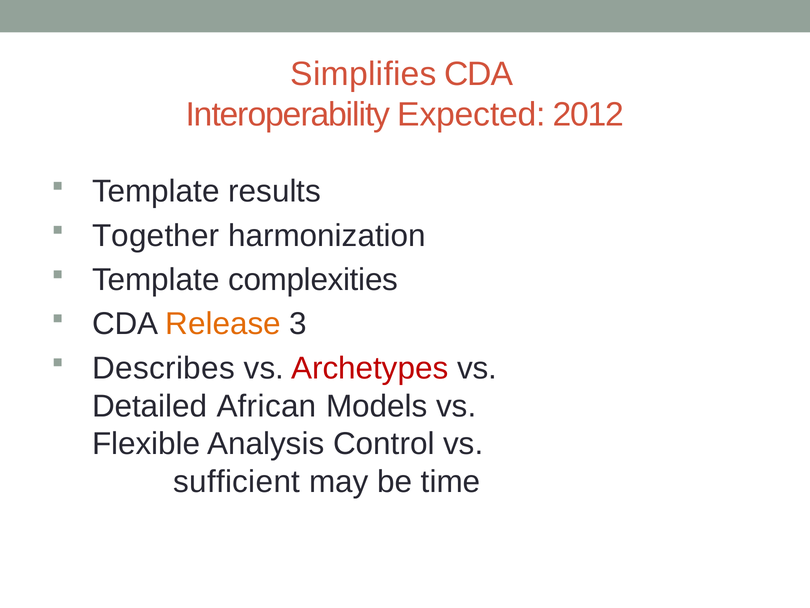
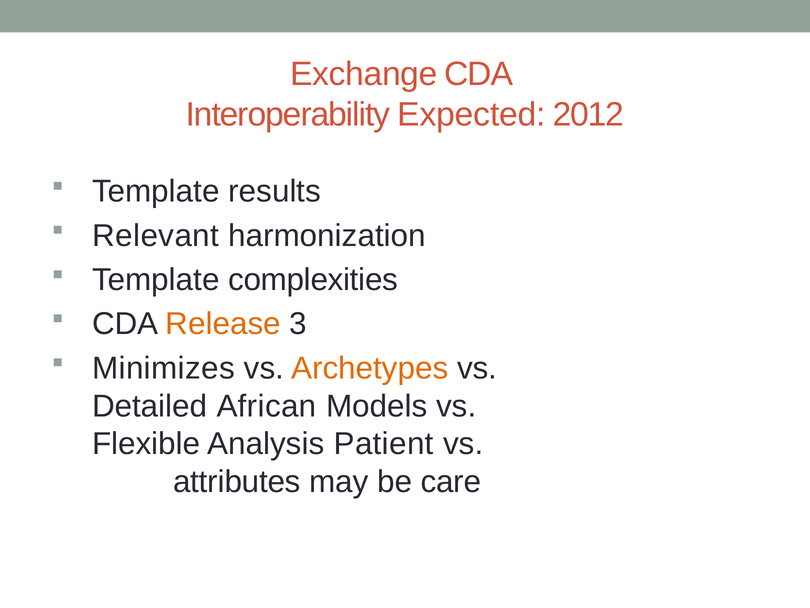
Simplifies: Simplifies -> Exchange
Together: Together -> Relevant
Describes: Describes -> Minimizes
Archetypes colour: red -> orange
Control: Control -> Patient
sufficient: sufficient -> attributes
time: time -> care
